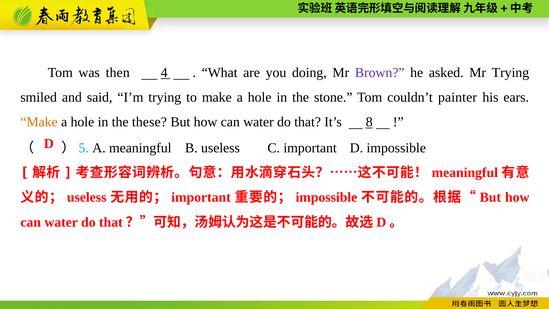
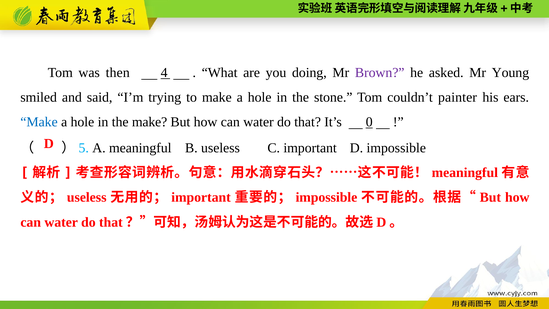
Mr Trying: Trying -> Young
Make at (39, 122) colour: orange -> blue
the these: these -> make
8: 8 -> 0
